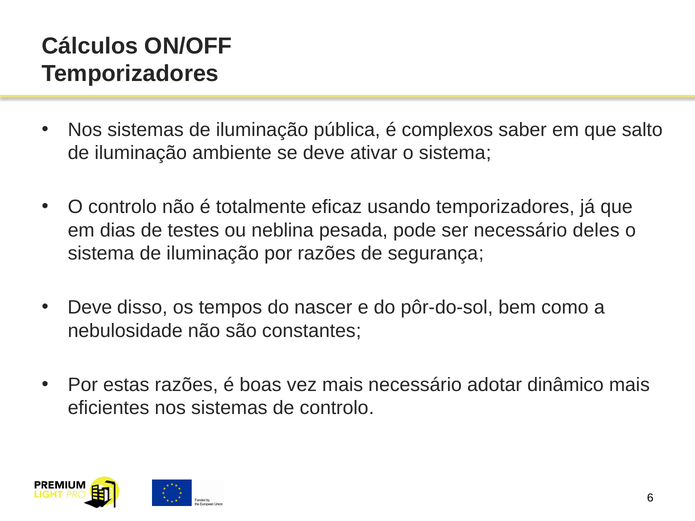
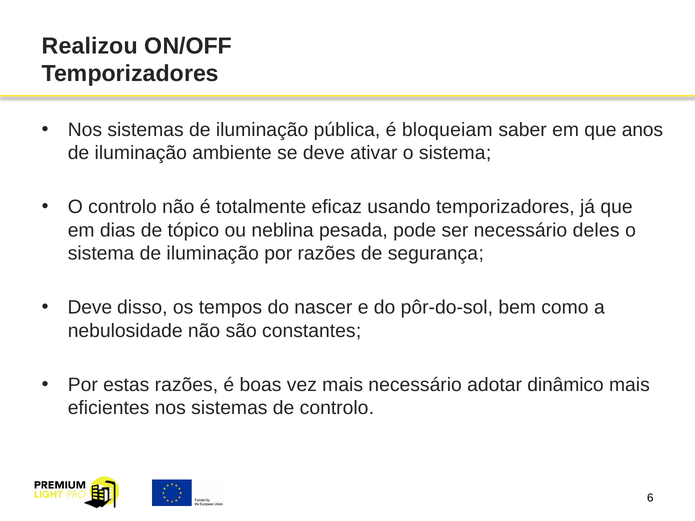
Cálculos: Cálculos -> Realizou
complexos: complexos -> bloqueiam
salto: salto -> anos
testes: testes -> tópico
